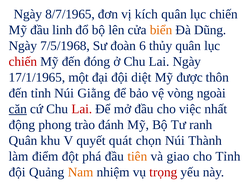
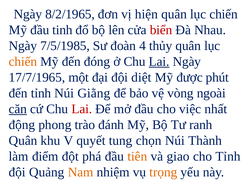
8/7/1965: 8/7/1965 -> 8/2/1965
kích: kích -> hiện
linh: linh -> tinh
biển colour: orange -> red
Dũng: Dũng -> Nhau
7/5/1968: 7/5/1968 -> 7/5/1985
6: 6 -> 4
chiến at (23, 62) colour: red -> orange
Lai at (159, 62) underline: none -> present
17/1/1965: 17/1/1965 -> 17/7/1965
thôn: thôn -> phút
quát: quát -> tung
trọng colour: red -> orange
